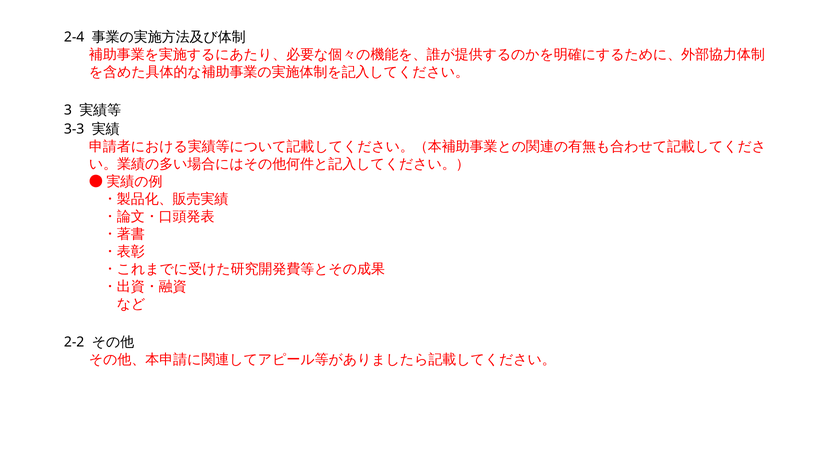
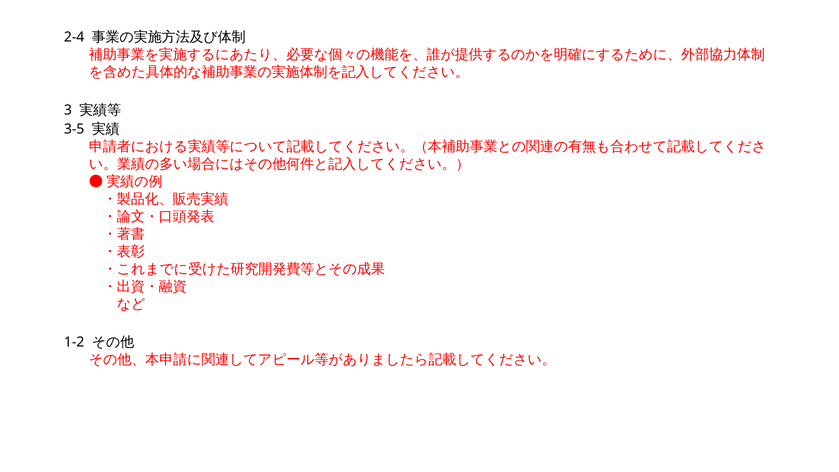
3-3: 3-3 -> 3-5
2-2: 2-2 -> 1-2
